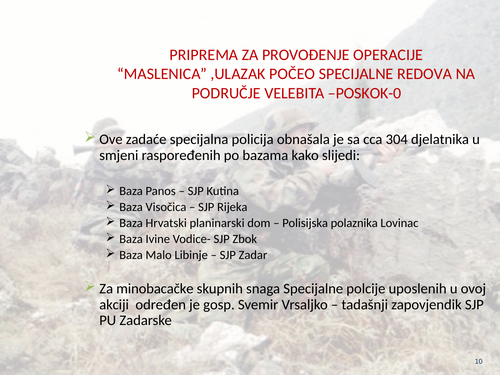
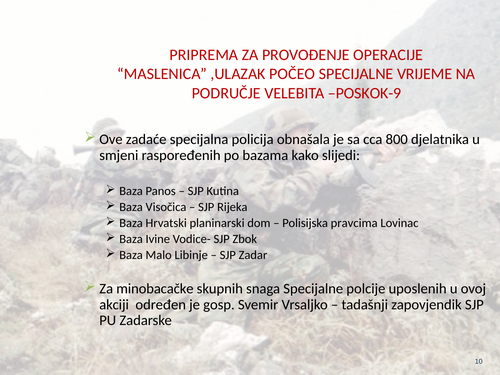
REDOVA: REDOVA -> VRIJEME
POSKOK-0: POSKOK-0 -> POSKOK-9
304: 304 -> 800
polaznika: polaznika -> pravcima
